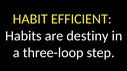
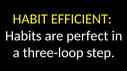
destiny: destiny -> perfect
